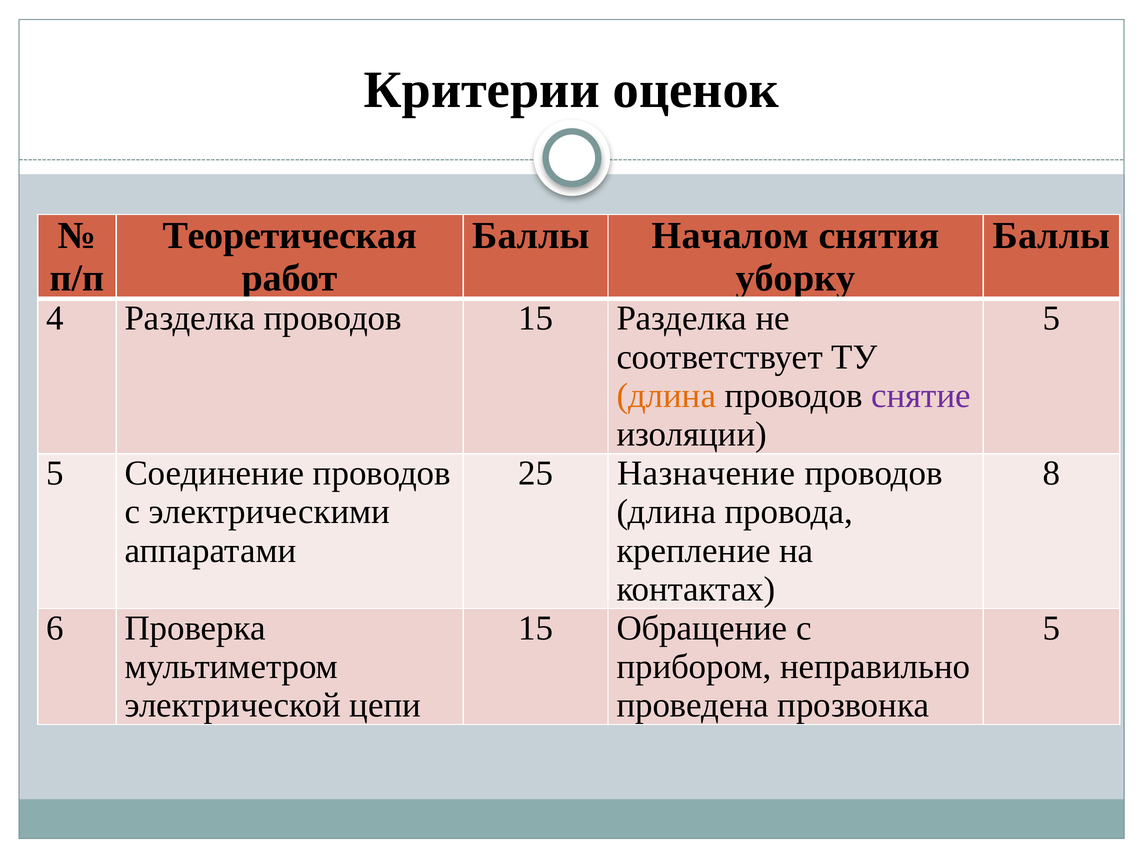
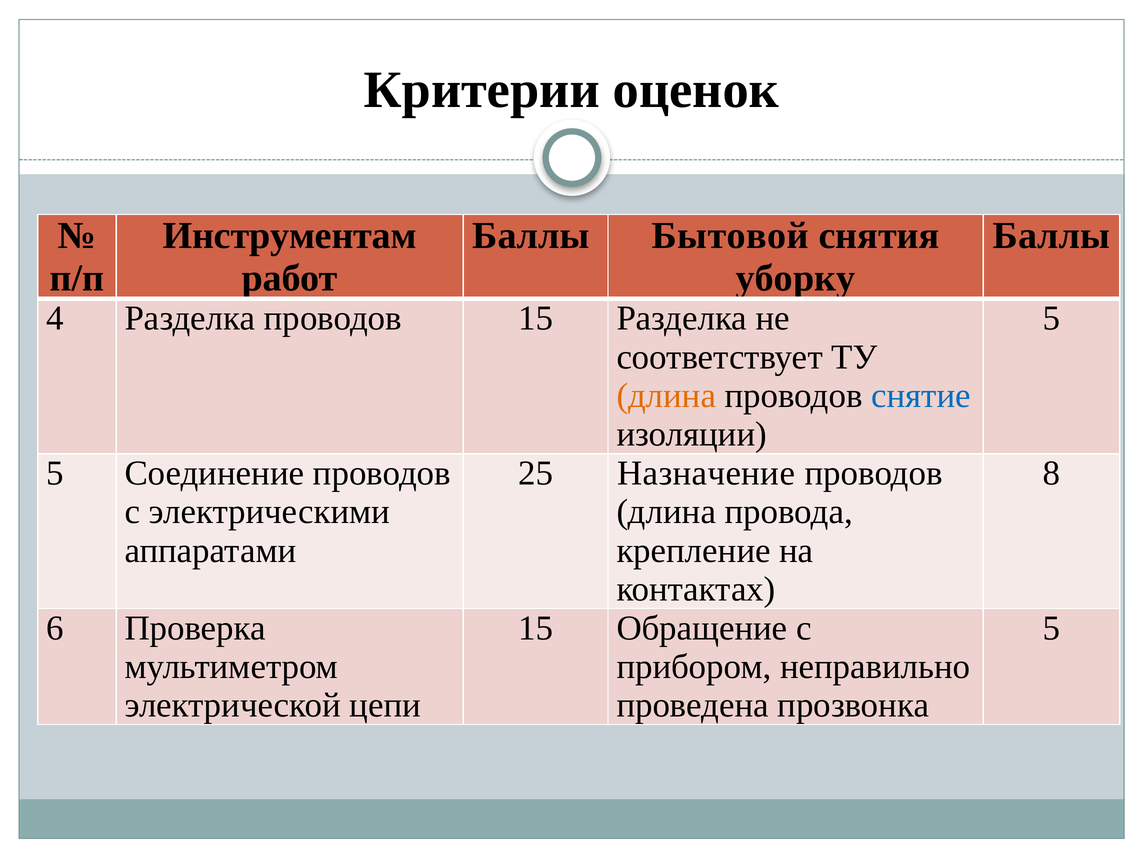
Теоретическая: Теоретическая -> Инструментам
Началом: Началом -> Бытовой
снятие colour: purple -> blue
